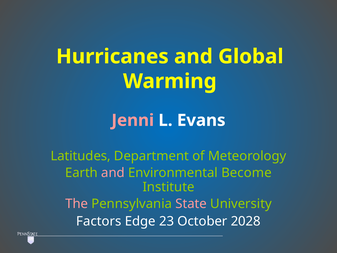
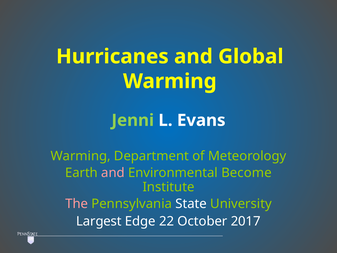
Jenni colour: pink -> light green
Latitudes at (81, 156): Latitudes -> Warming
State colour: pink -> white
Factors: Factors -> Largest
23: 23 -> 22
2028: 2028 -> 2017
